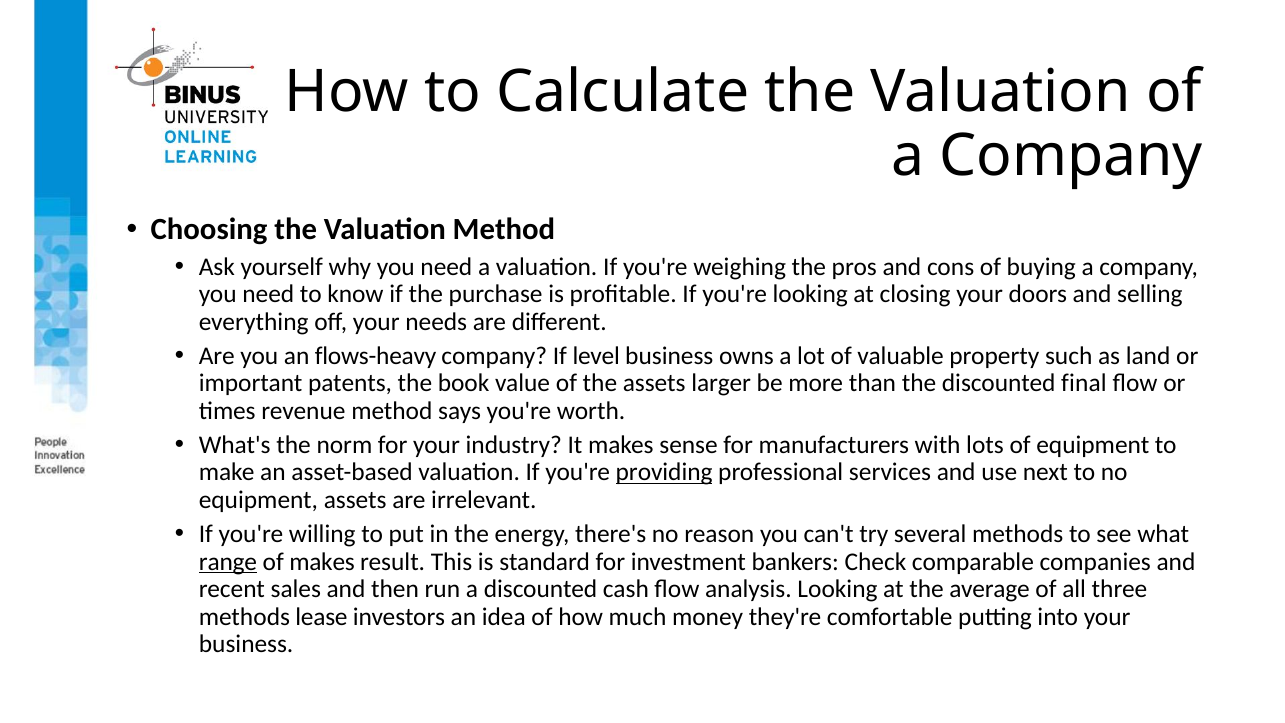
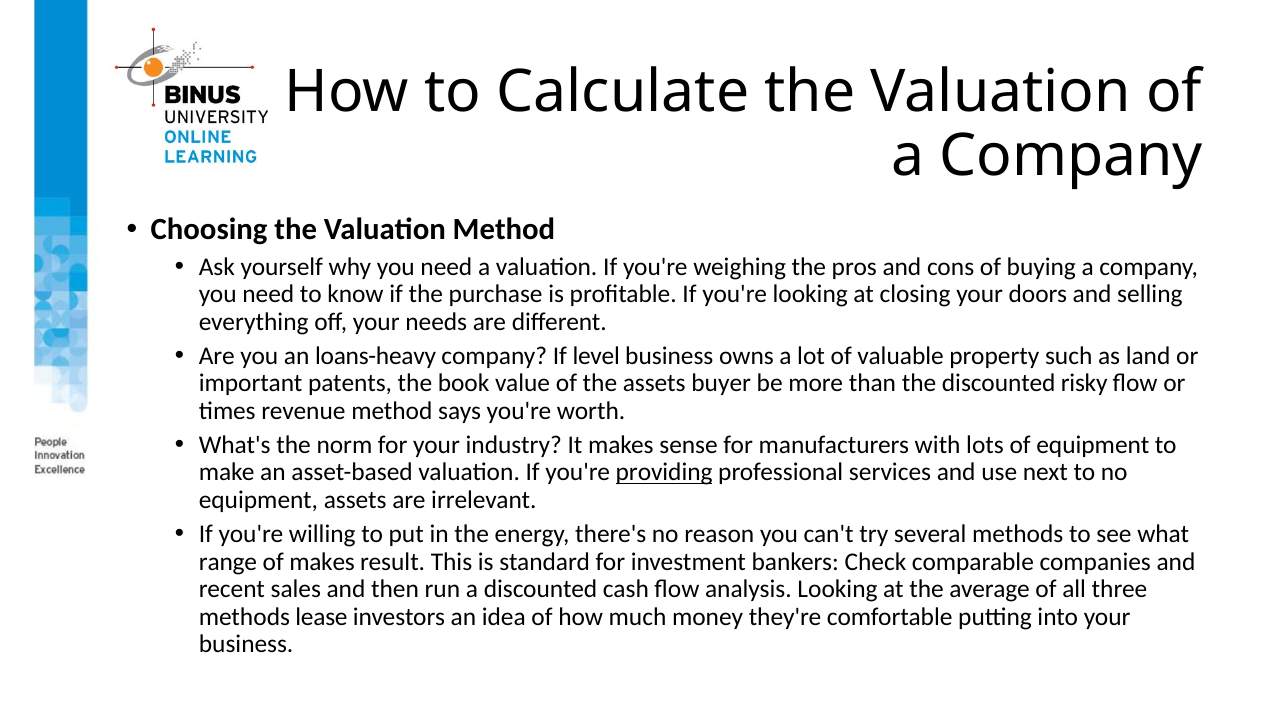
flows-heavy: flows-heavy -> loans-heavy
larger: larger -> buyer
final: final -> risky
range underline: present -> none
